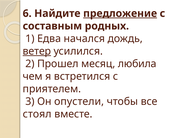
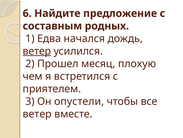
предложение underline: present -> none
любила: любила -> плохую
стоял at (37, 113): стоял -> ветер
